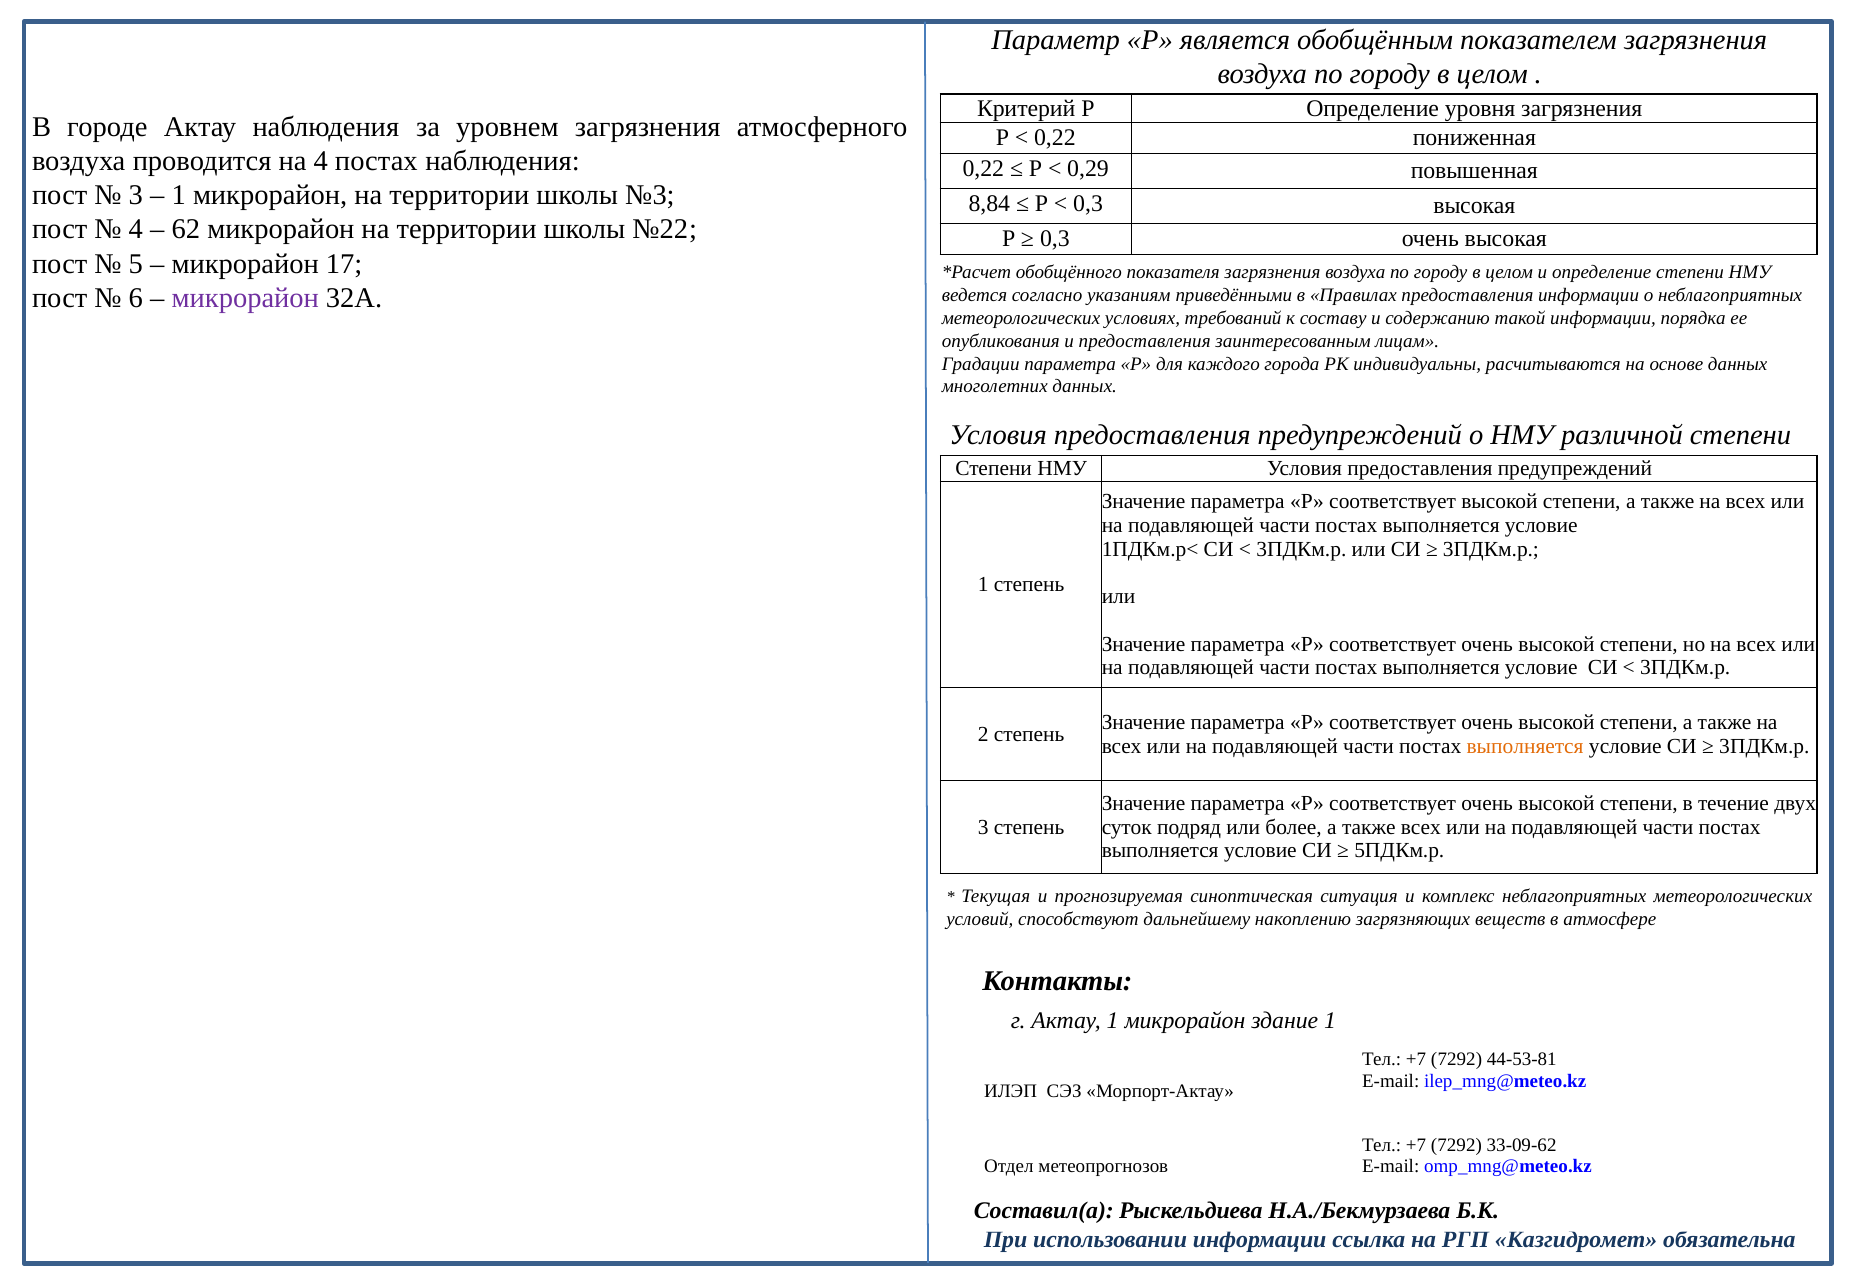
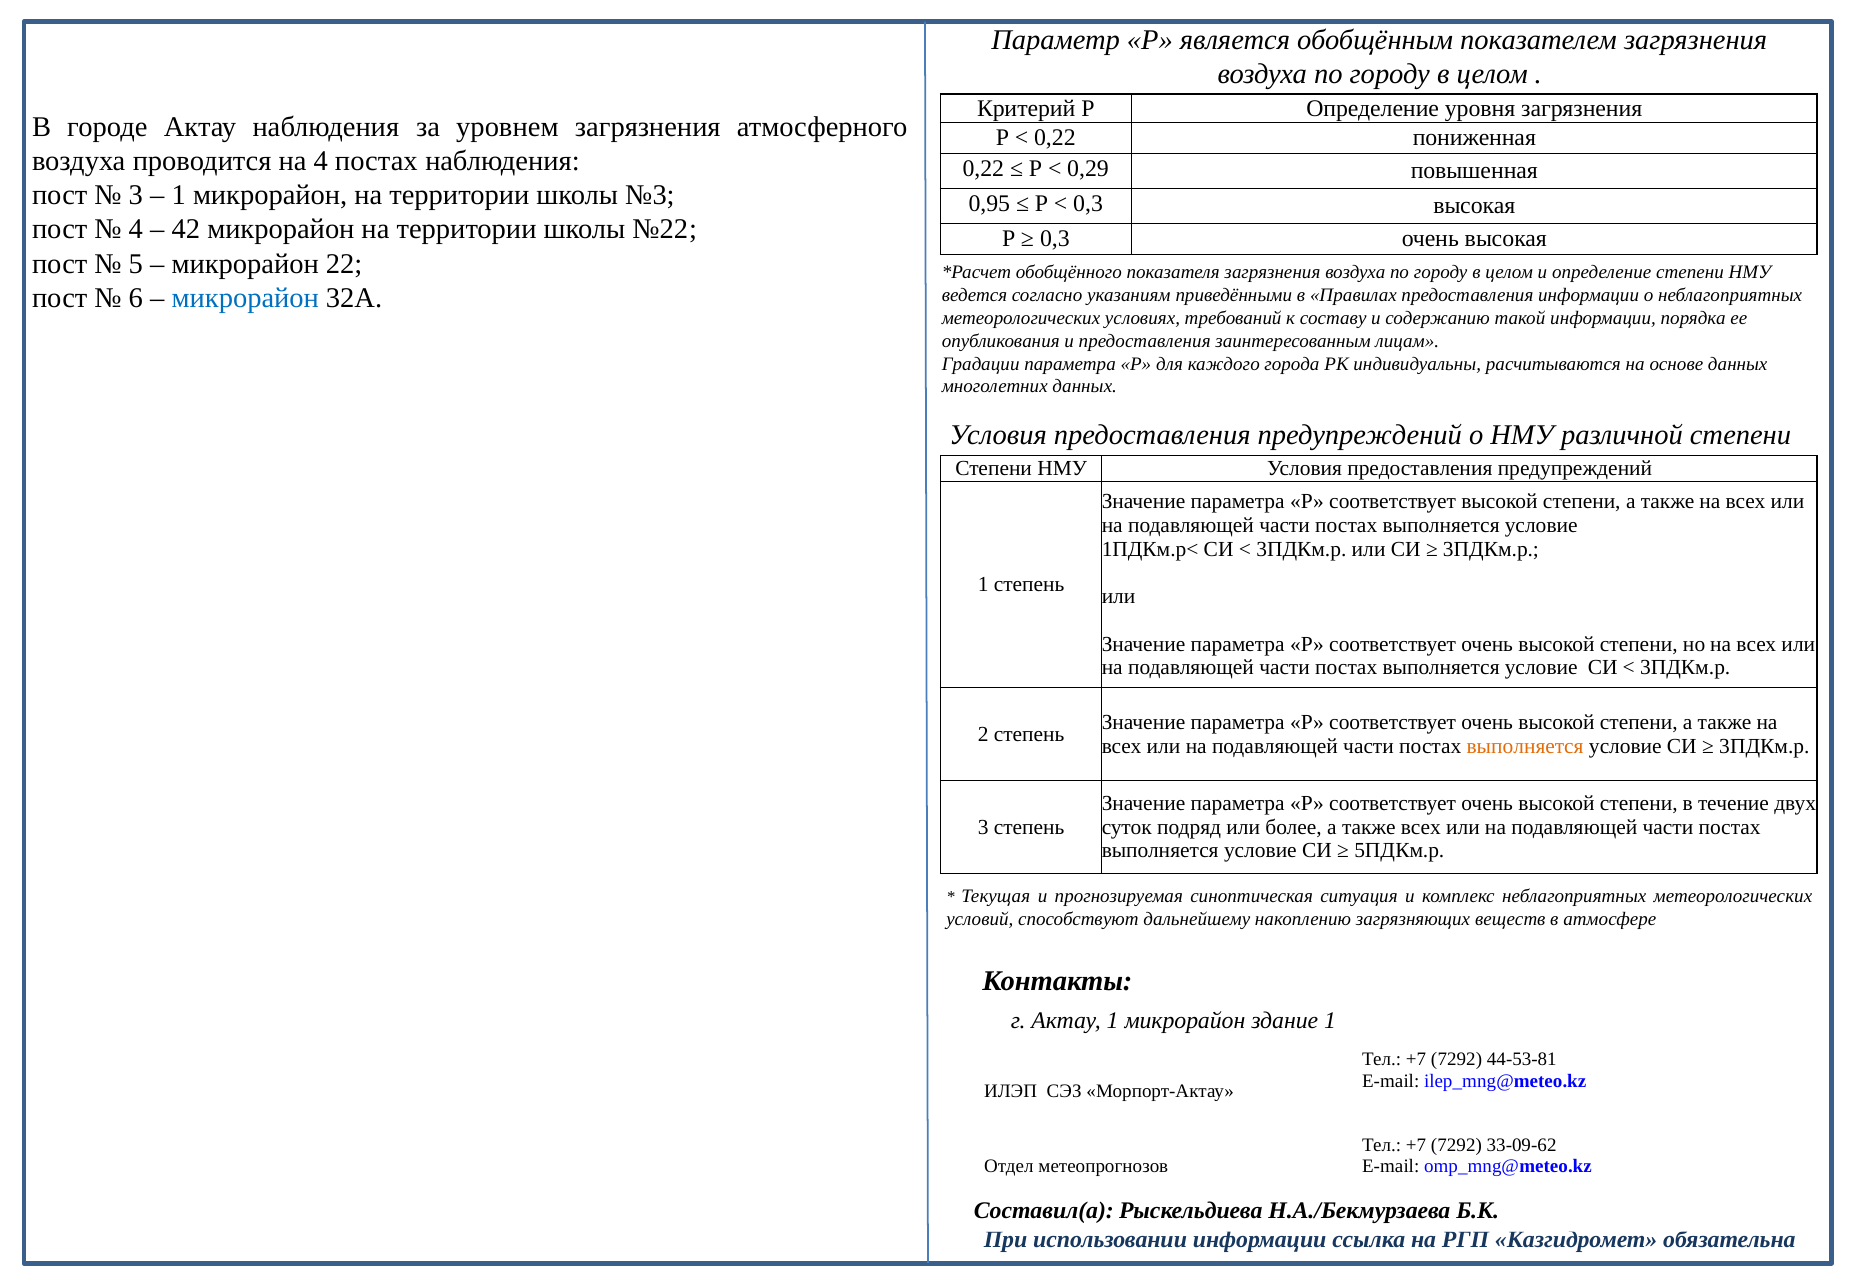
8,84: 8,84 -> 0,95
62: 62 -> 42
17: 17 -> 22
микрорайон at (245, 298) colour: purple -> blue
